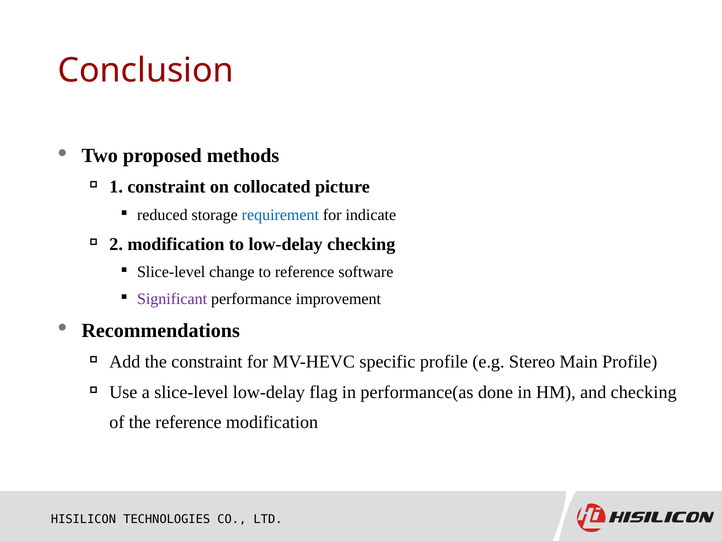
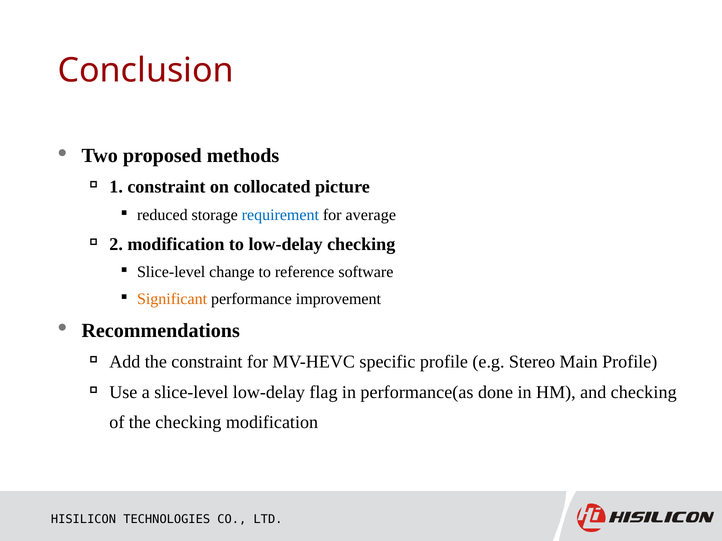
indicate: indicate -> average
Significant colour: purple -> orange
the reference: reference -> checking
